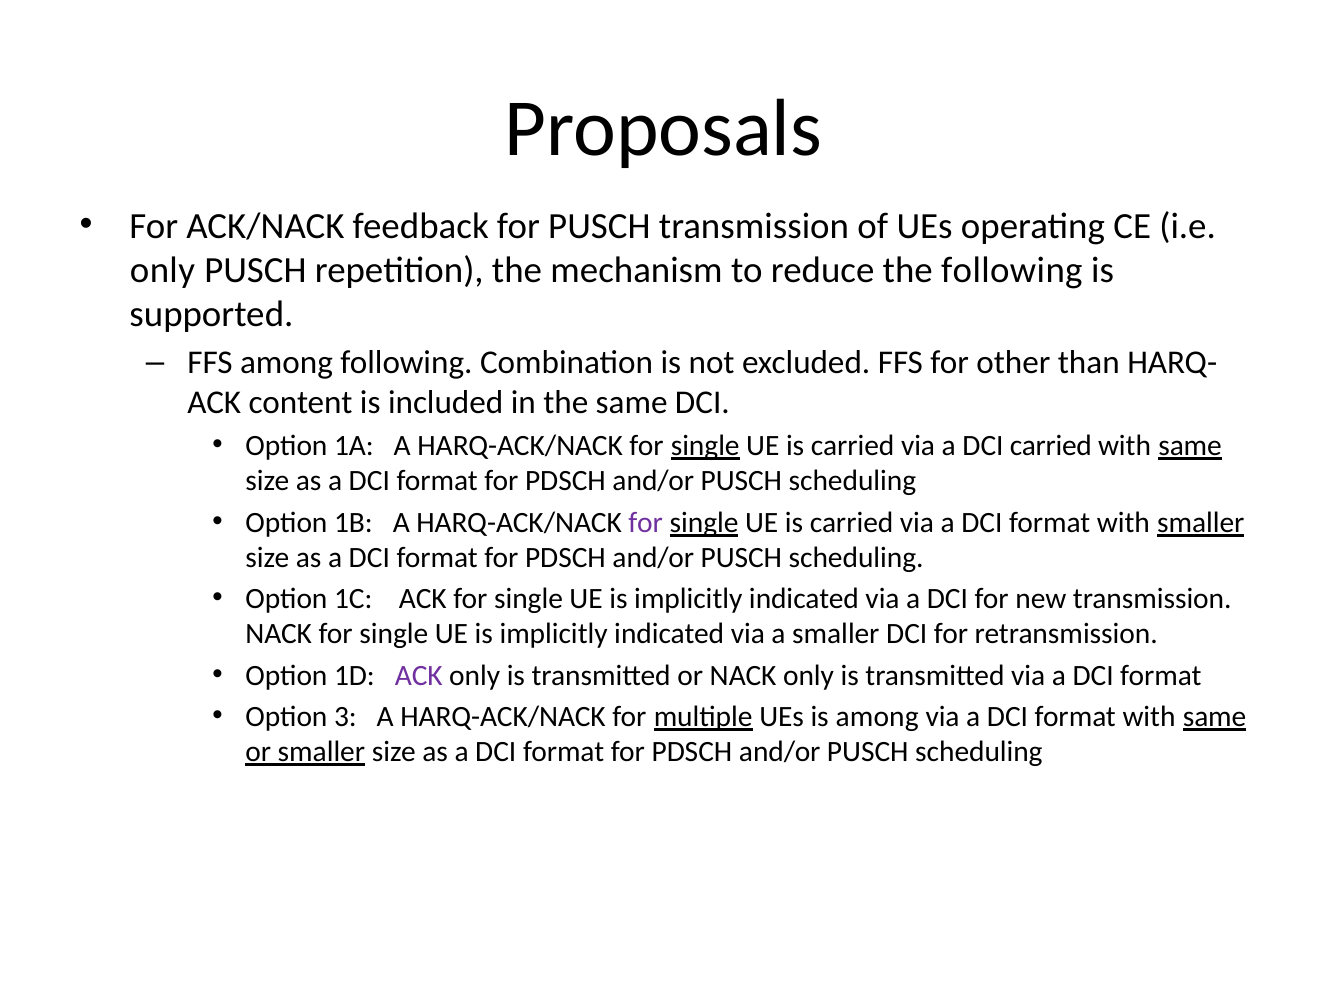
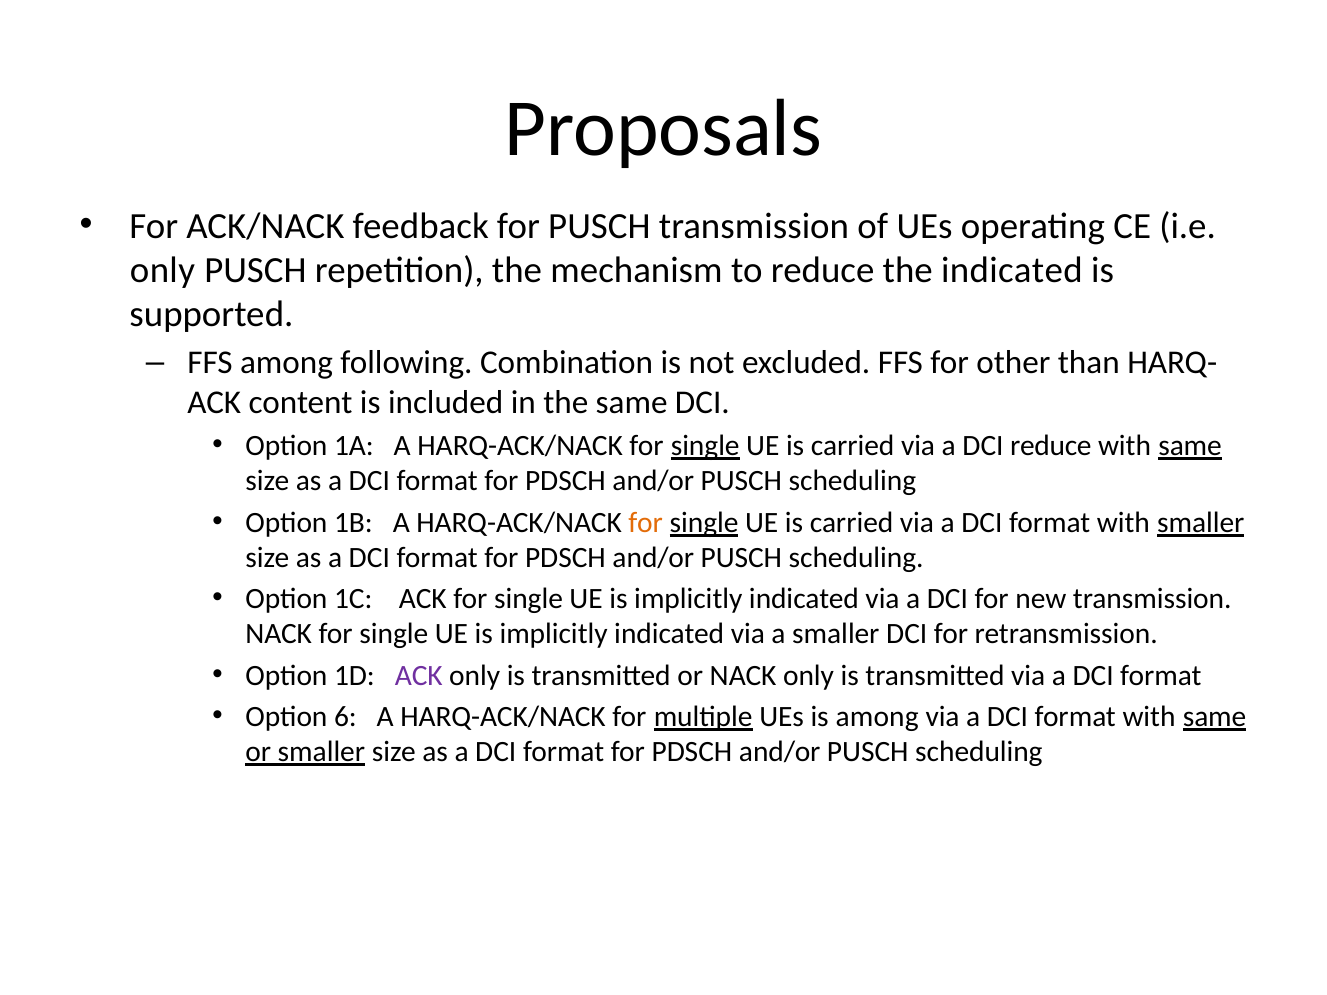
the following: following -> indicated
DCI carried: carried -> reduce
for at (646, 522) colour: purple -> orange
3: 3 -> 6
